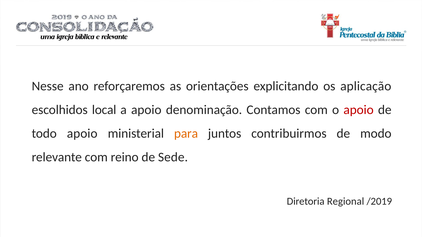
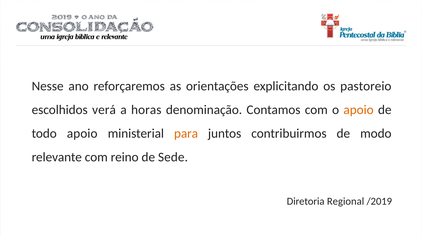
aplicação: aplicação -> pastoreio
local: local -> verá
a apoio: apoio -> horas
apoio at (359, 110) colour: red -> orange
